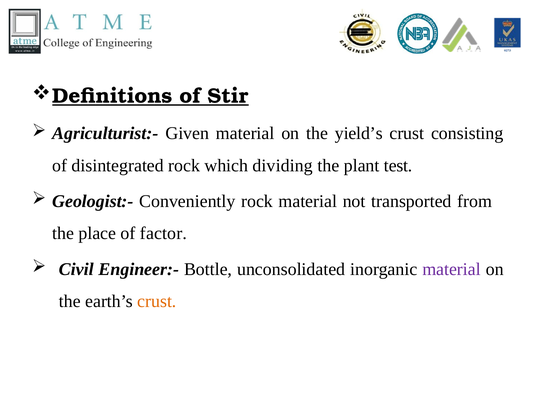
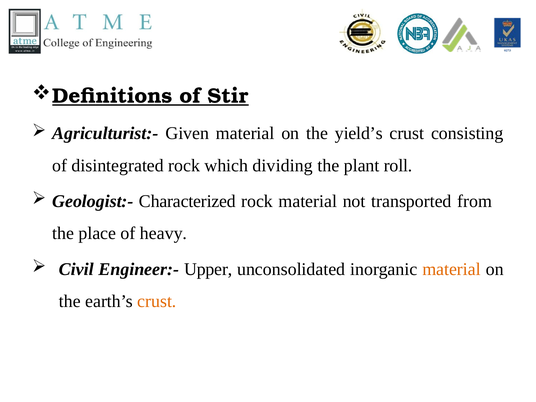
test: test -> roll
Conveniently: Conveniently -> Characterized
factor: factor -> heavy
Bottle: Bottle -> Upper
material at (452, 269) colour: purple -> orange
